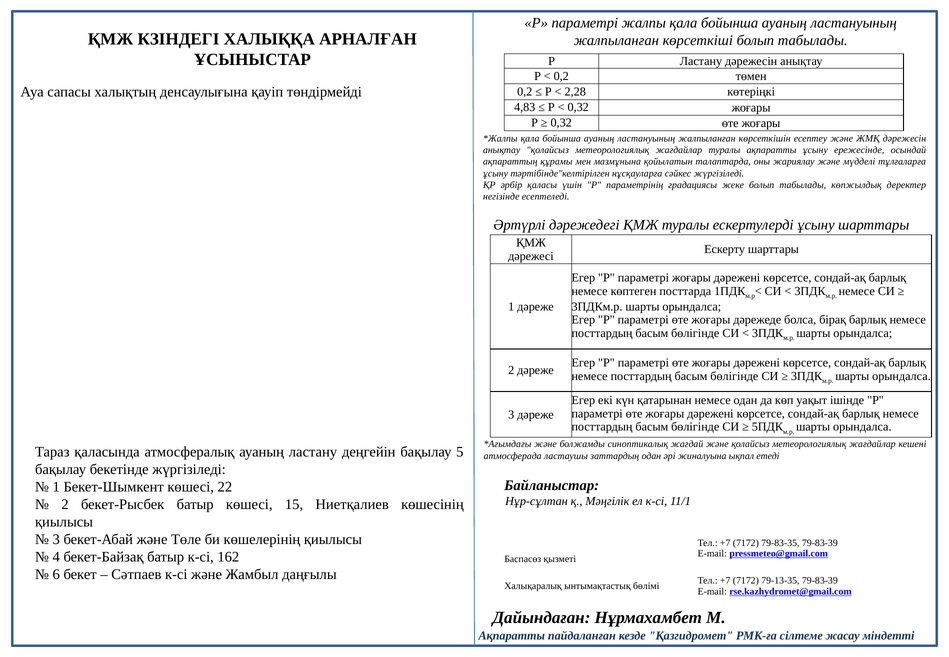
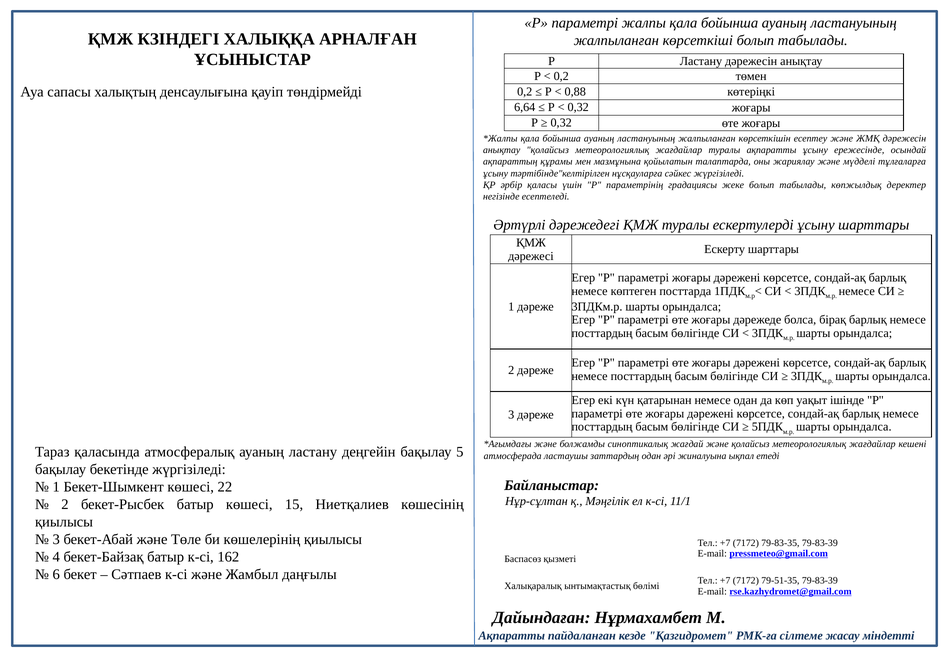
2,28: 2,28 -> 0,88
4,83: 4,83 -> 6,64
79-13-35: 79-13-35 -> 79-51-35
